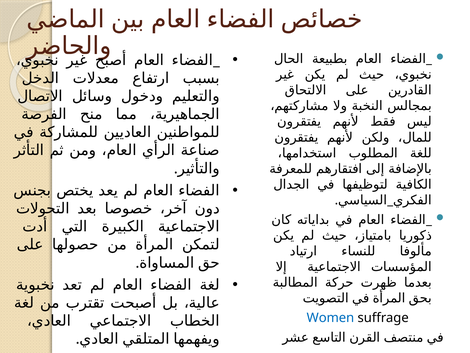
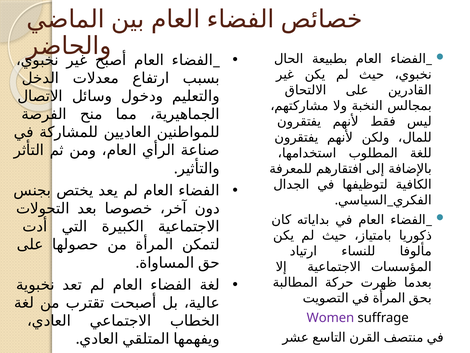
Women colour: blue -> purple
